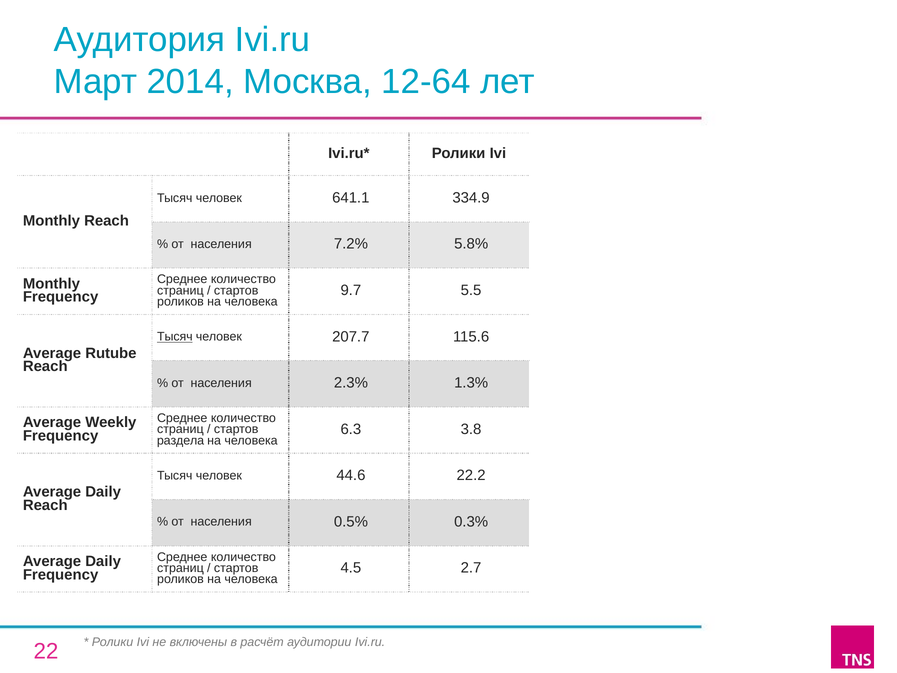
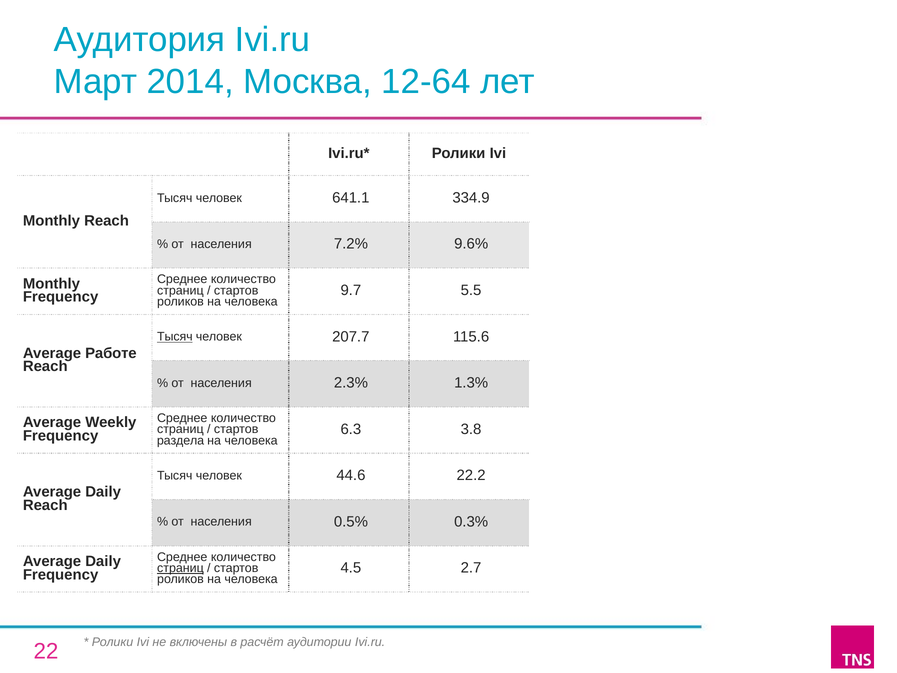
5.8%: 5.8% -> 9.6%
Rutube: Rutube -> Работе
страниц at (180, 568) underline: none -> present
